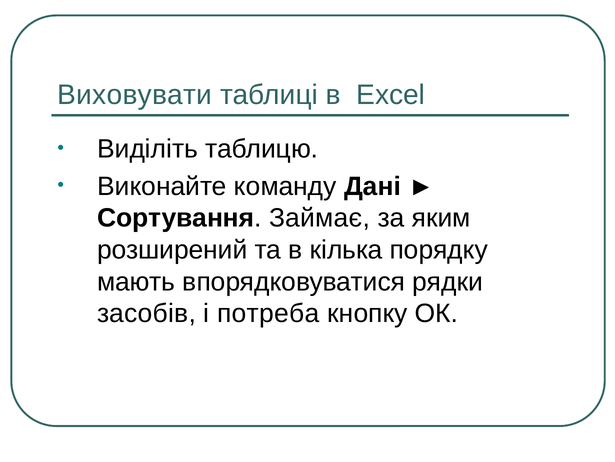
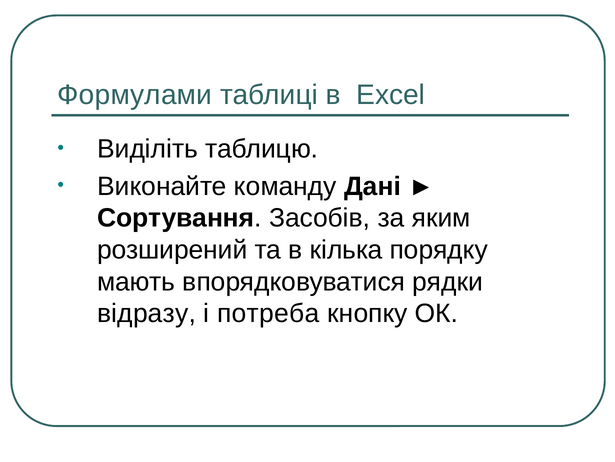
Виховувати: Виховувати -> Формулами
Займає: Займає -> Засобів
засобів: засобів -> відразу
